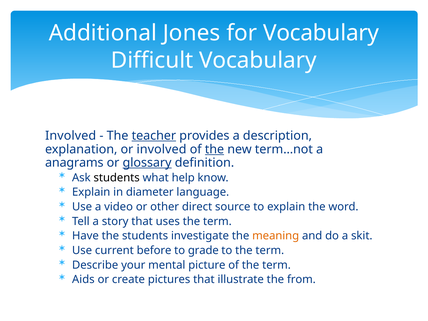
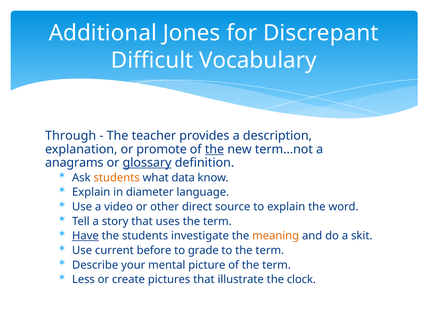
for Vocabulary: Vocabulary -> Discrepant
Involved at (71, 136): Involved -> Through
teacher underline: present -> none
or involved: involved -> promote
students at (117, 178) colour: black -> orange
help: help -> data
Have underline: none -> present
Aids: Aids -> Less
from: from -> clock
